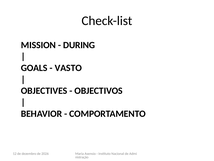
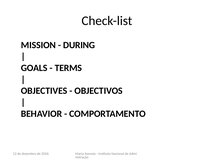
VASTO: VASTO -> TERMS
